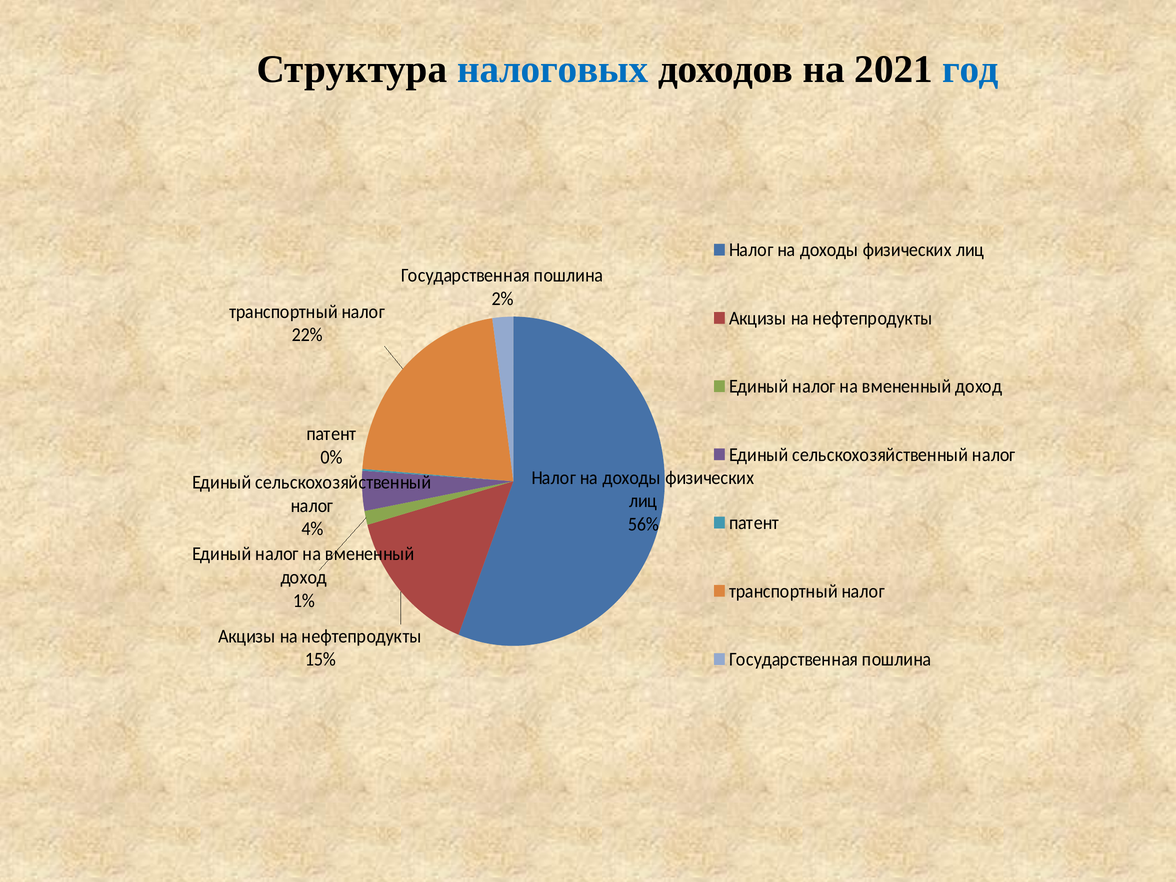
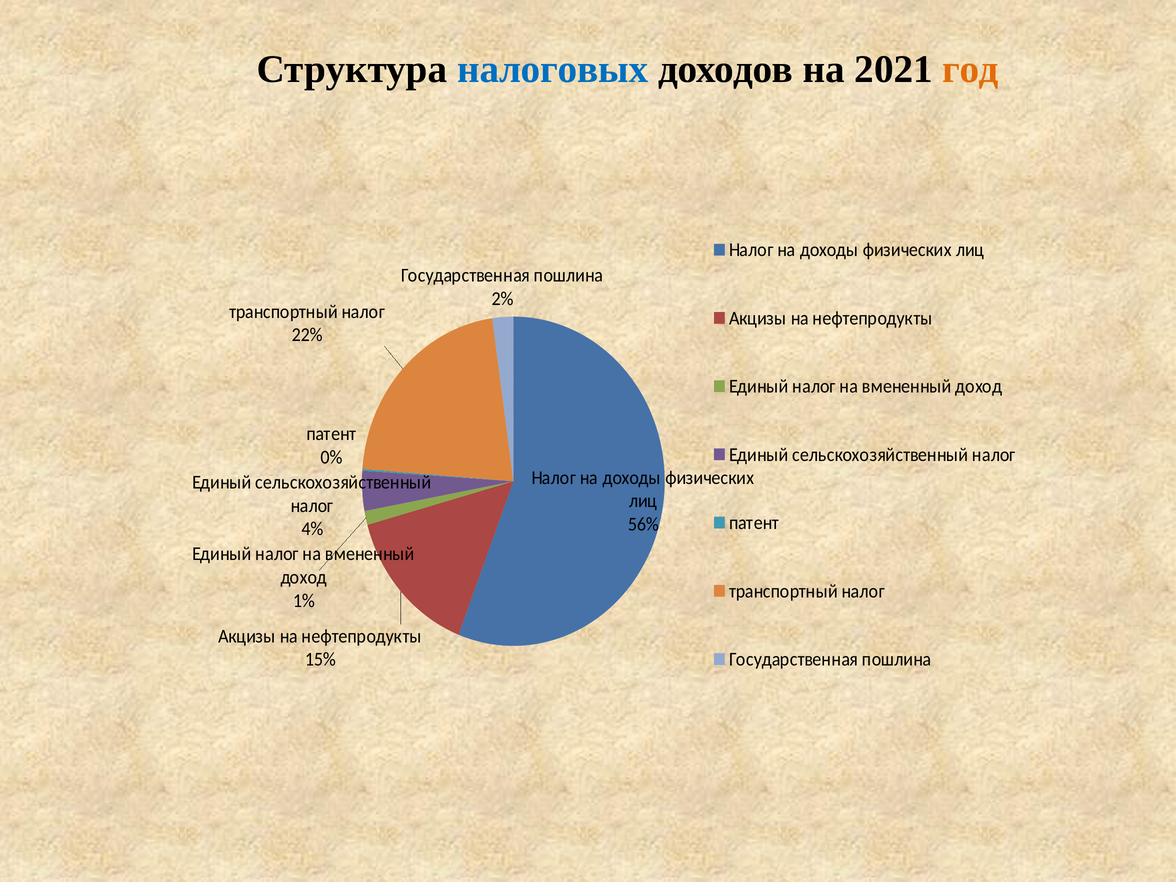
год colour: blue -> orange
